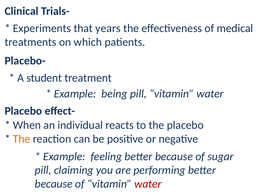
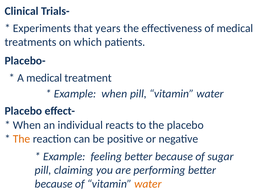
A student: student -> medical
Example being: being -> when
water at (148, 184) colour: red -> orange
